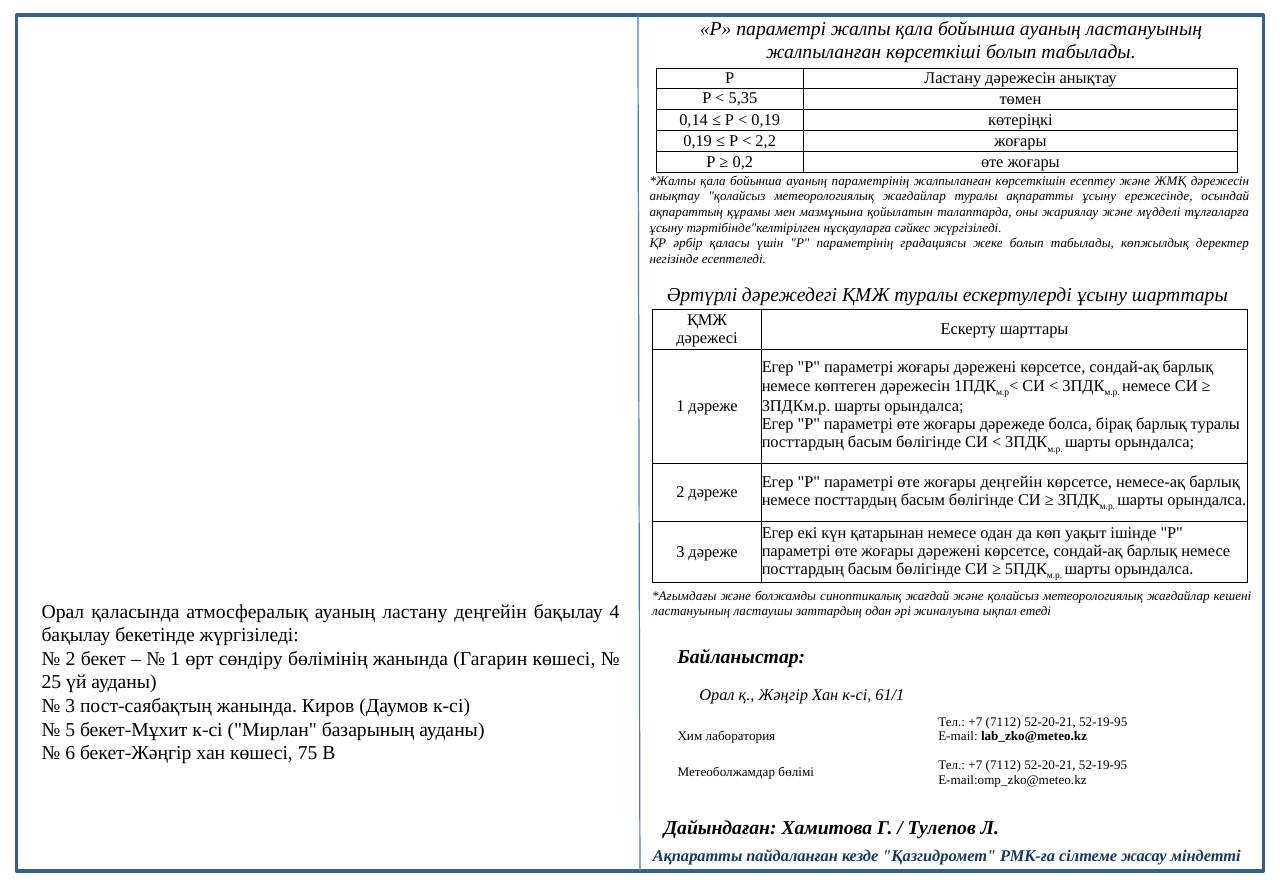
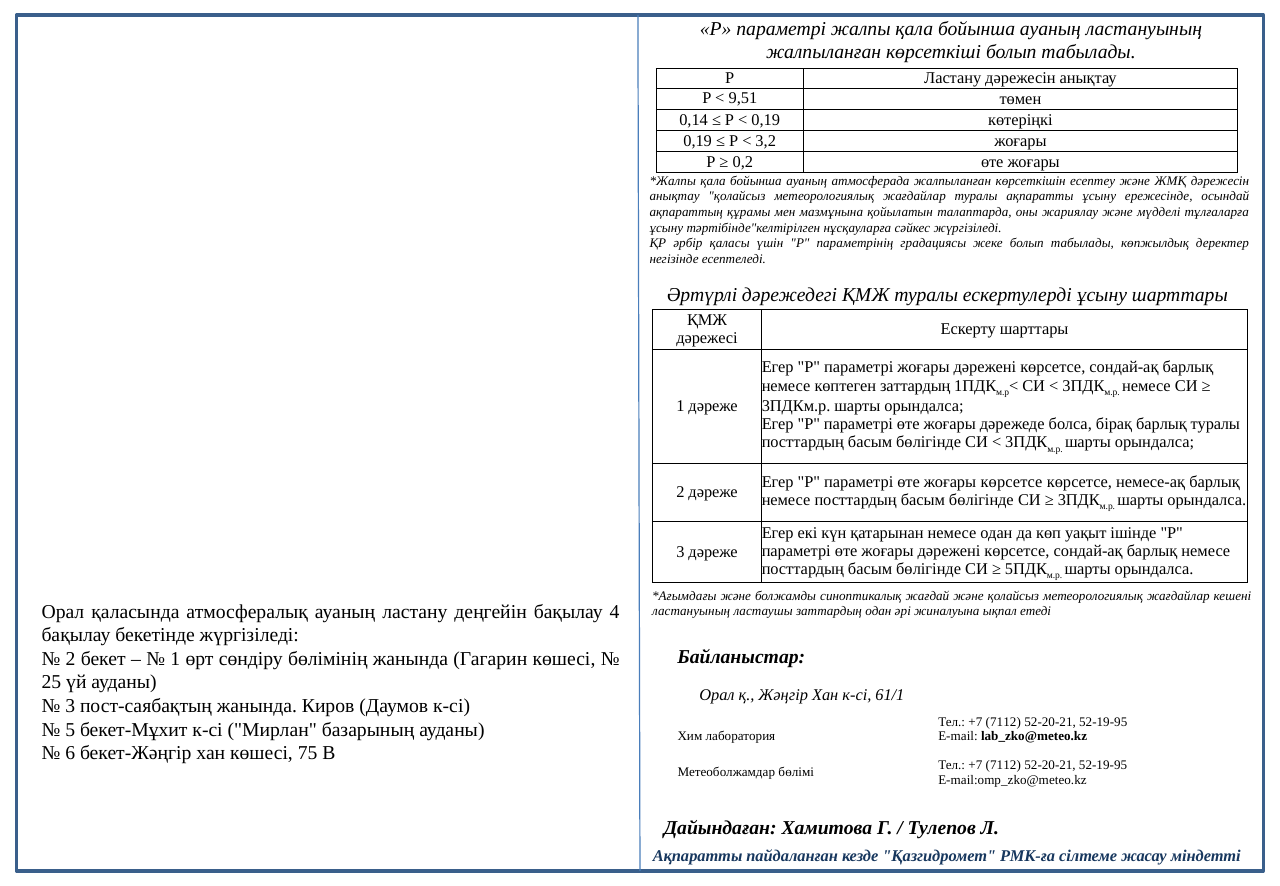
5,35: 5,35 -> 9,51
2,2: 2,2 -> 3,2
ауаның параметрінің: параметрінің -> атмосферада
көптеген дәрежесін: дәрежесін -> заттардың
жоғары деңгейін: деңгейін -> көрсетсе
